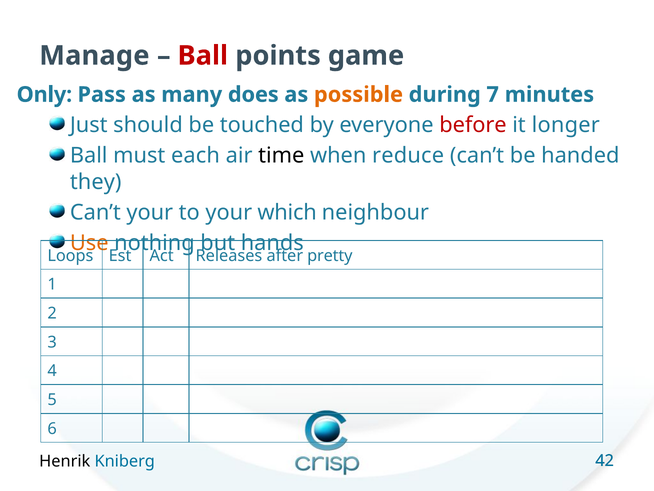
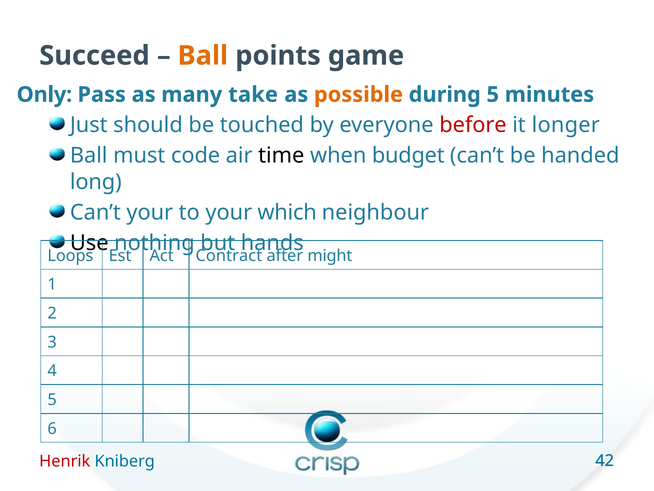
Manage: Manage -> Succeed
Ball at (203, 56) colour: red -> orange
does: does -> take
during 7: 7 -> 5
each: each -> code
reduce: reduce -> budget
they: they -> long
Use colour: orange -> black
Releases: Releases -> Contract
pretty: pretty -> might
Henrik colour: black -> red
